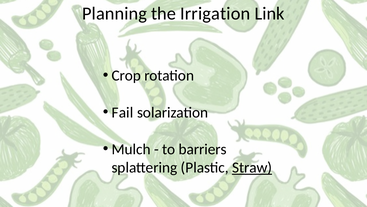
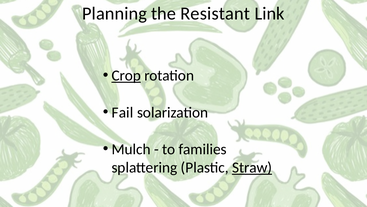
Irrigation: Irrigation -> Resistant
Crop underline: none -> present
barriers: barriers -> families
